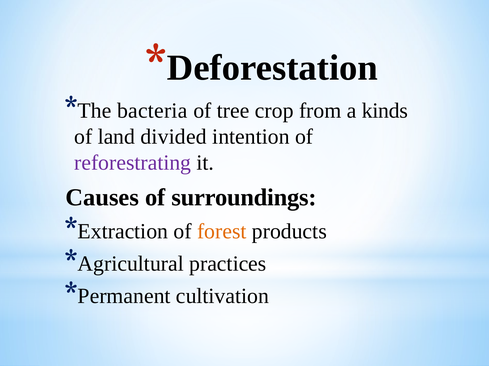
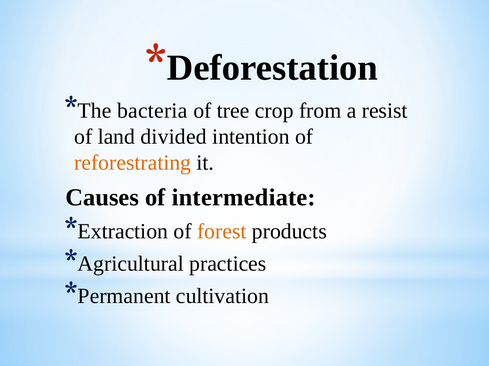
kinds: kinds -> resist
reforestrating colour: purple -> orange
surroundings: surroundings -> intermediate
